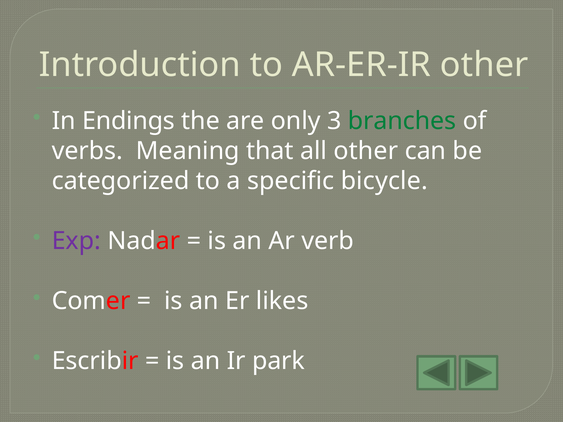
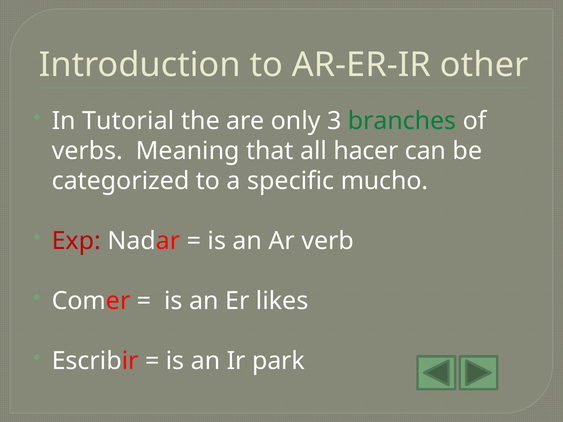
Endings: Endings -> Tutorial
all other: other -> hacer
bicycle: bicycle -> mucho
Exp colour: purple -> red
